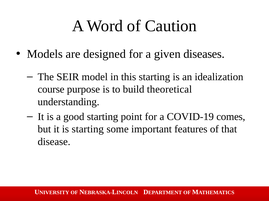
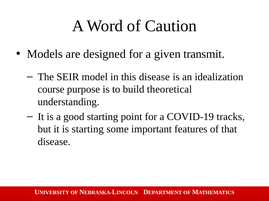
diseases: diseases -> transmit
this starting: starting -> disease
comes: comes -> tracks
